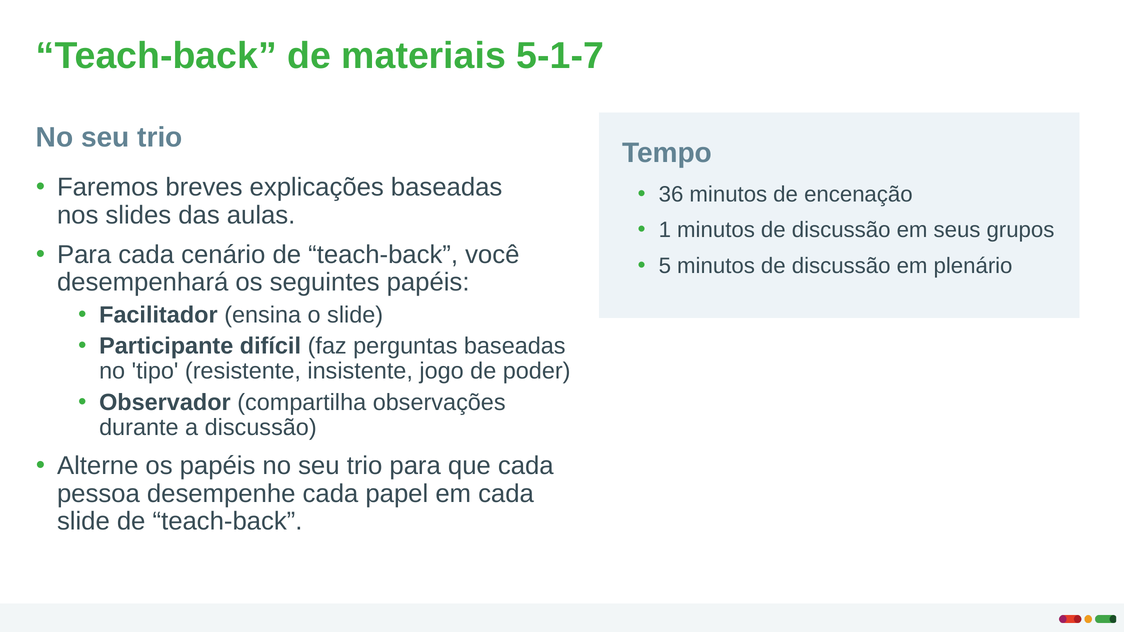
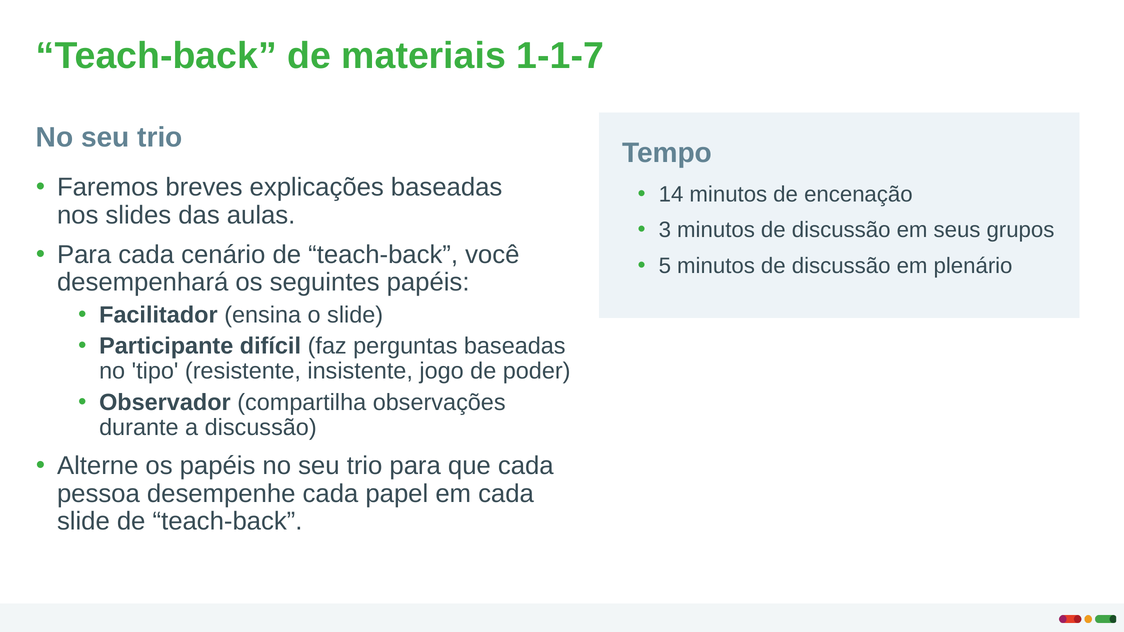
5-1-7: 5-1-7 -> 1-1-7
36: 36 -> 14
1: 1 -> 3
